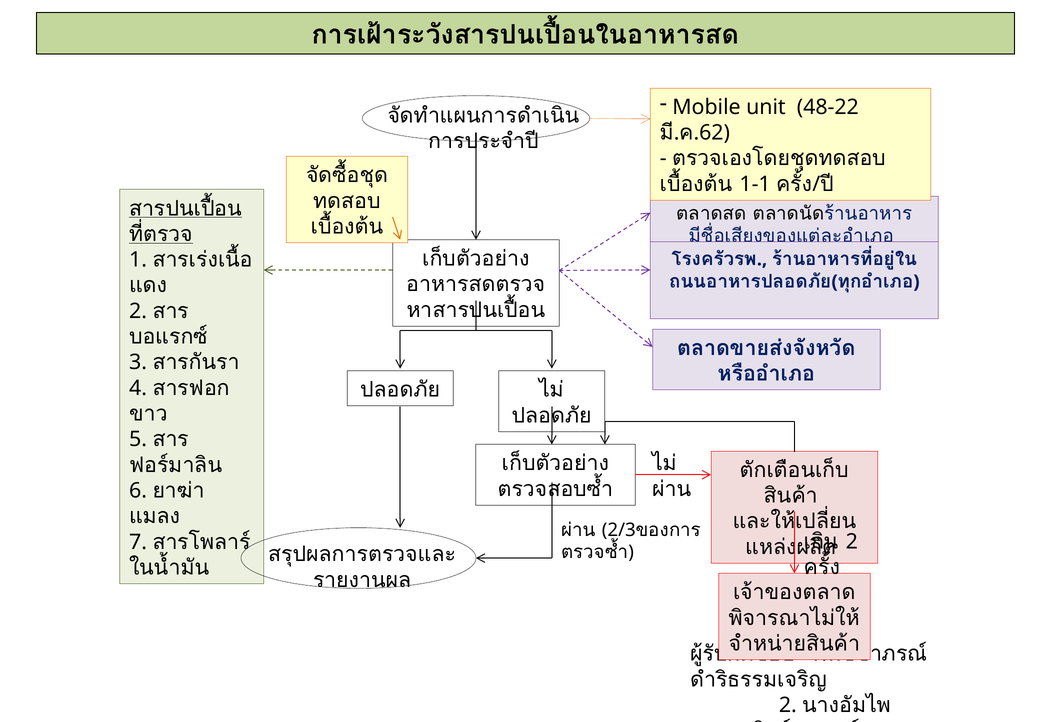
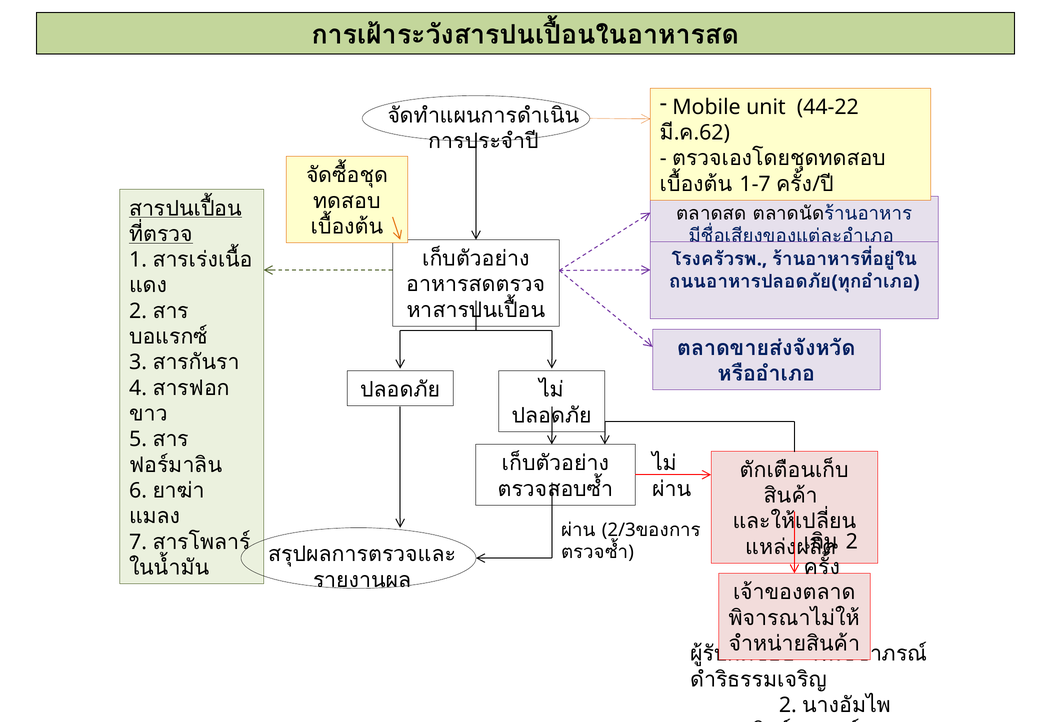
48-22: 48-22 -> 44-22
1-1: 1-1 -> 1-7
